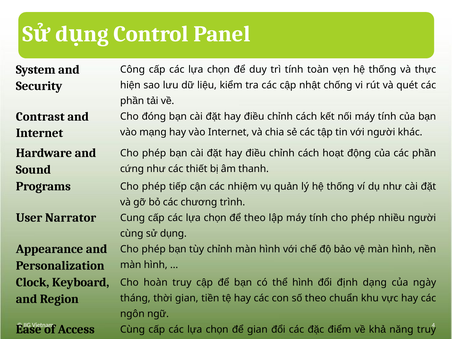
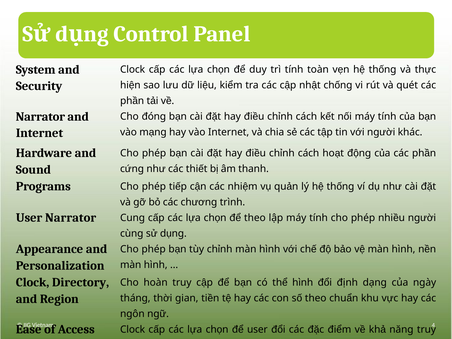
Công at (133, 70): Công -> Clock
Contrast at (40, 117): Contrast -> Narrator
Keyboard: Keyboard -> Directory
Access Cùng: Cùng -> Clock
gian at (257, 329): gian -> user
